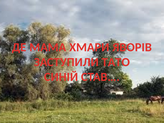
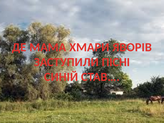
ТАТО: ТАТО -> ПІСНІ
